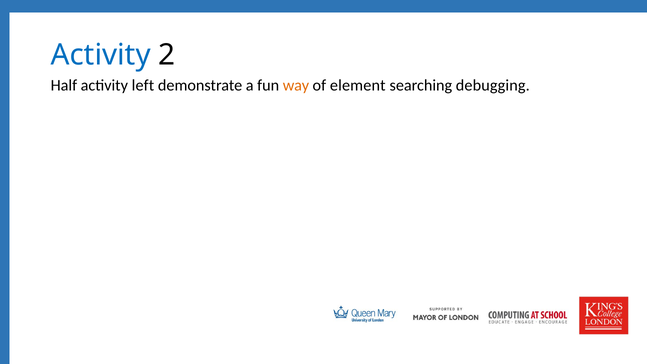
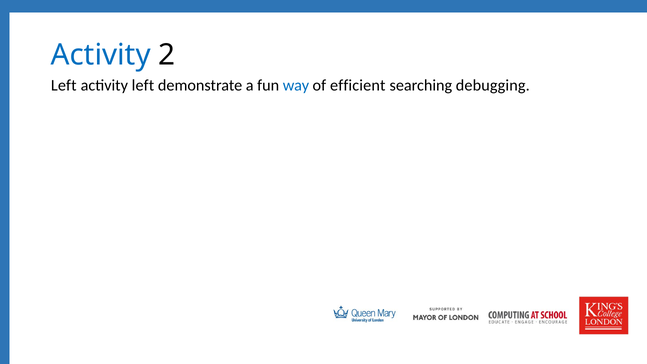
Half at (64, 85): Half -> Left
way colour: orange -> blue
element: element -> efficient
